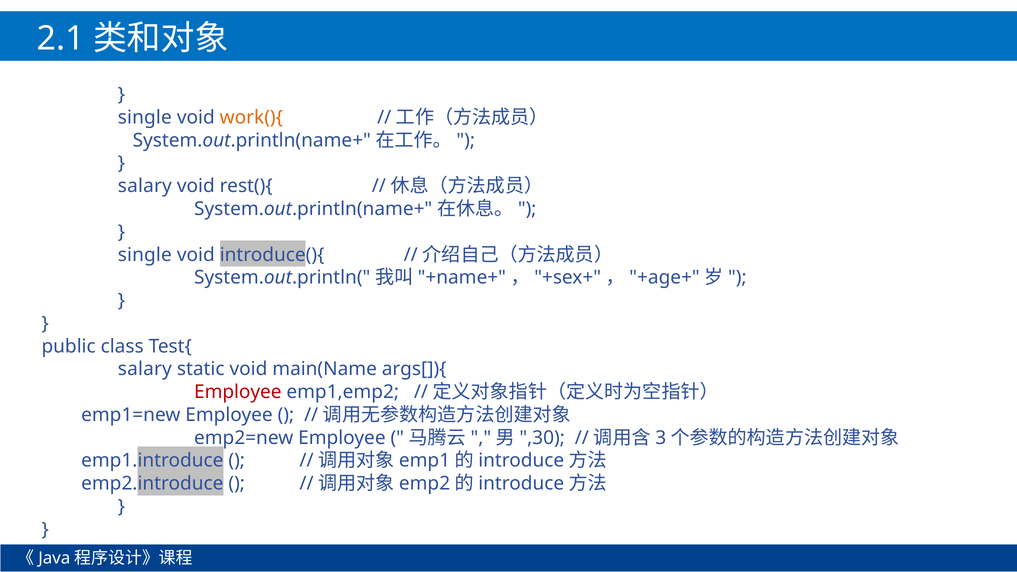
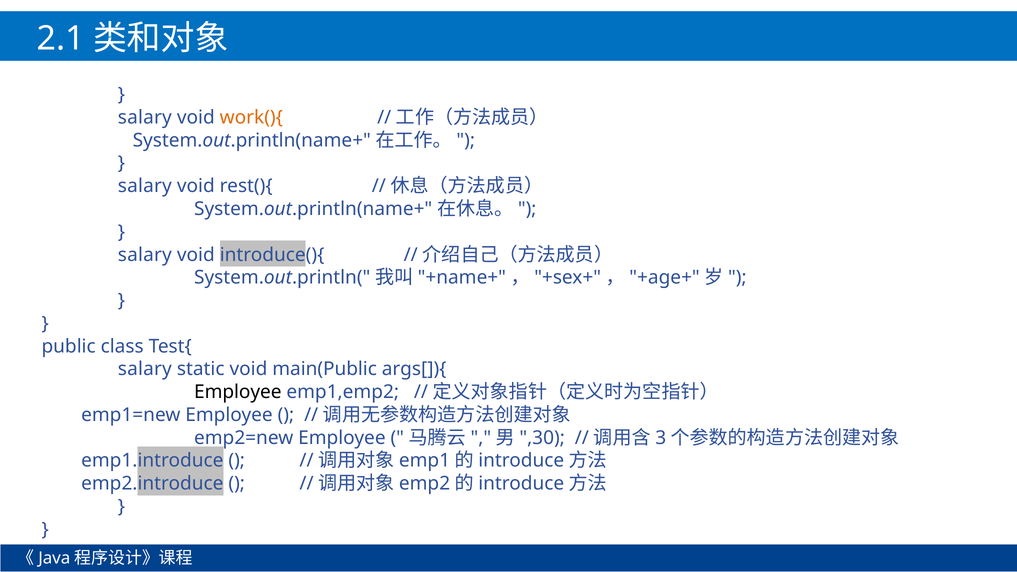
single at (145, 117): single -> salary
single at (145, 255): single -> salary
main(Name: main(Name -> main(Public
Employee at (238, 392) colour: red -> black
